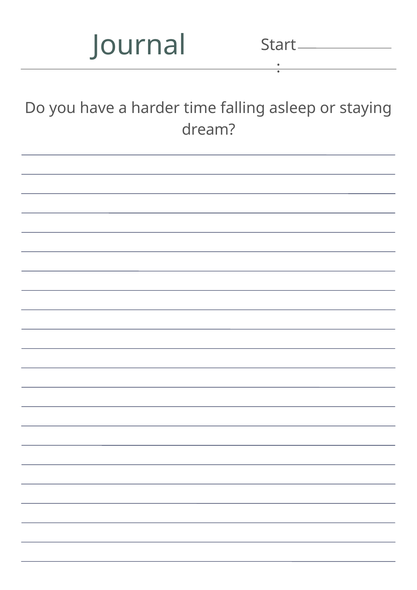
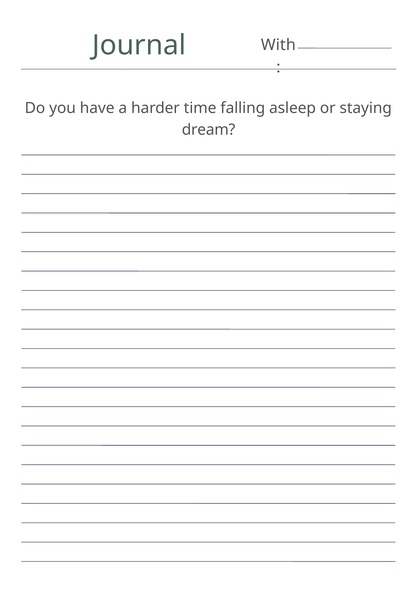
Start: Start -> With
